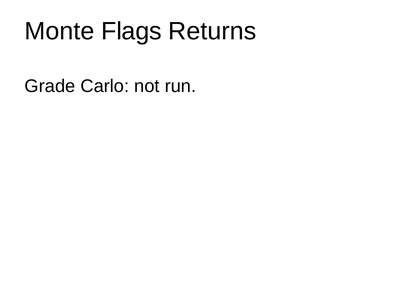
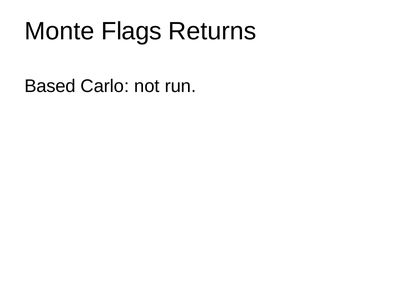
Grade: Grade -> Based
